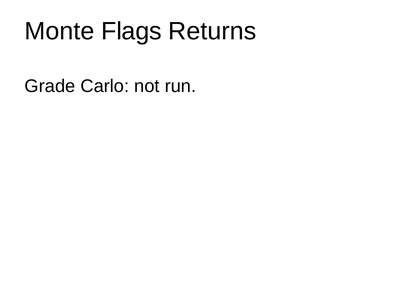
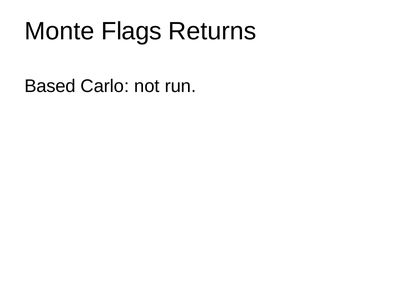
Grade: Grade -> Based
